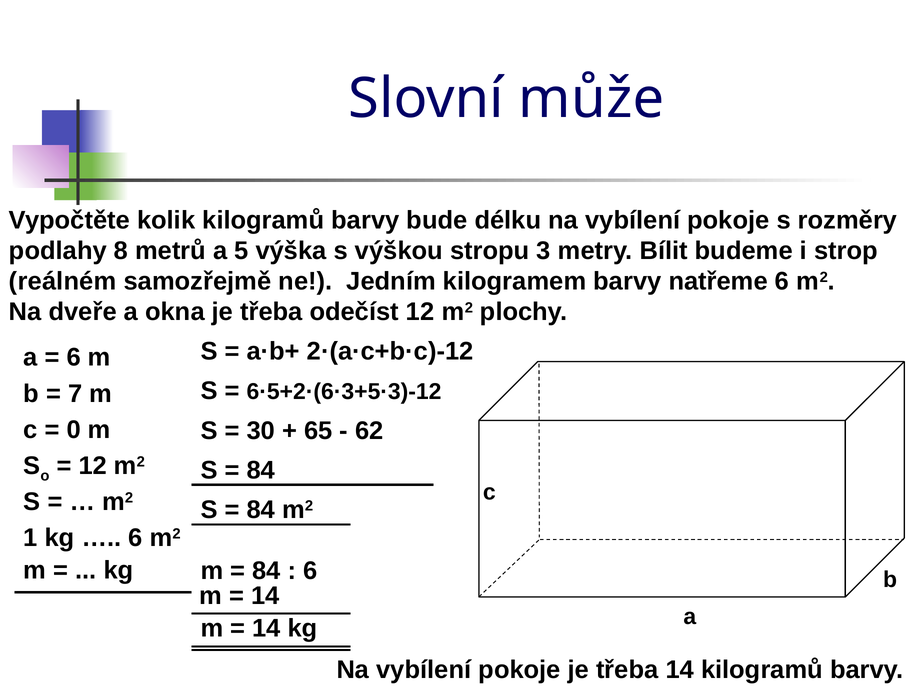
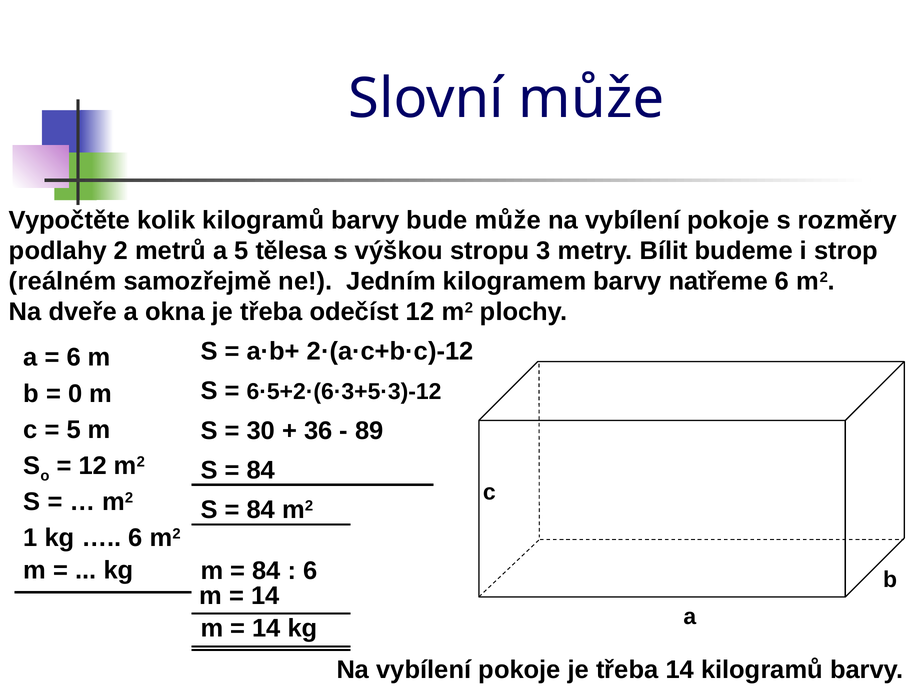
bude délku: délku -> může
8: 8 -> 2
výška: výška -> tělesa
7: 7 -> 0
0 at (74, 430): 0 -> 5
65: 65 -> 36
62: 62 -> 89
